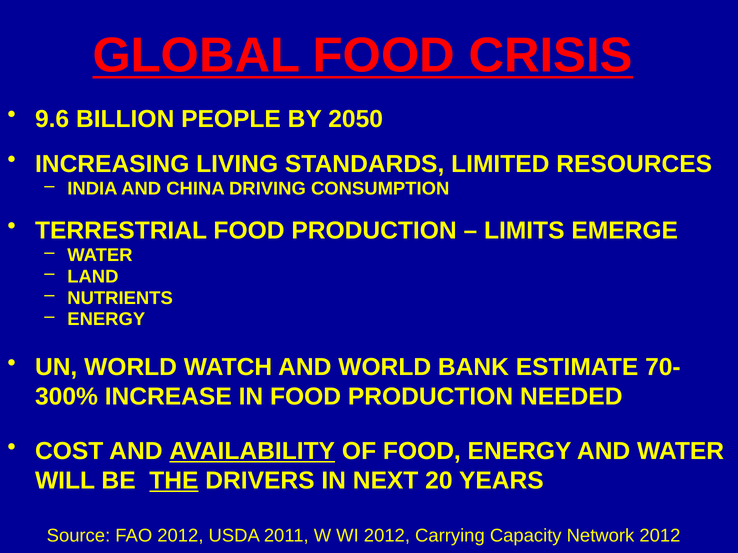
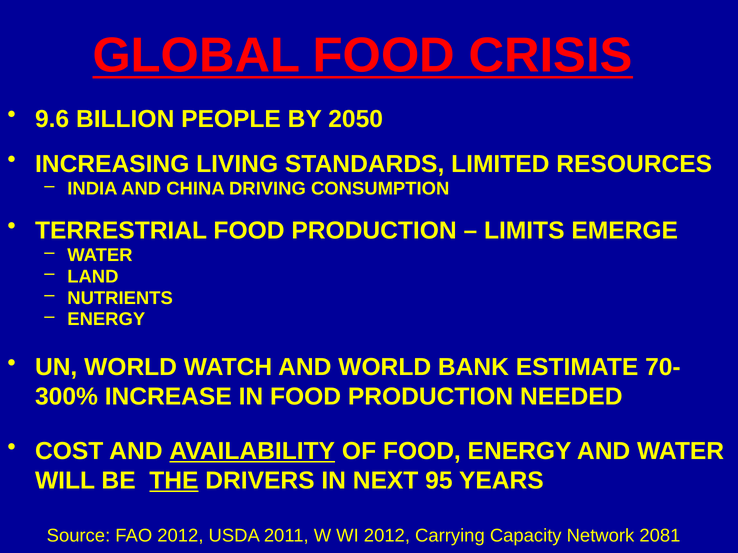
20: 20 -> 95
Network 2012: 2012 -> 2081
